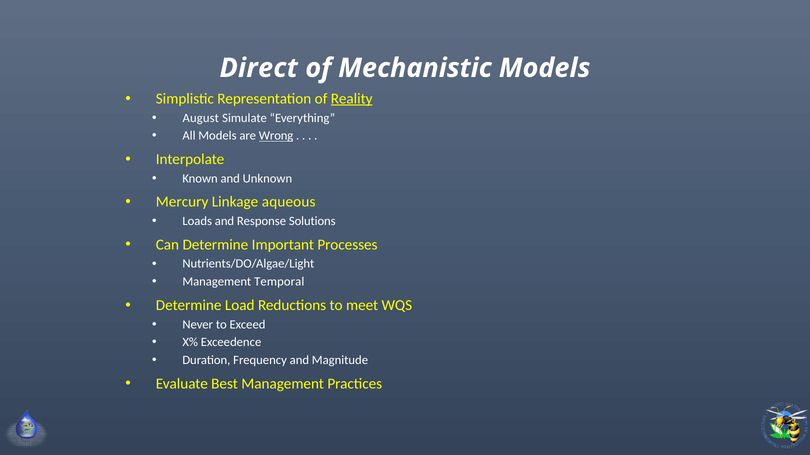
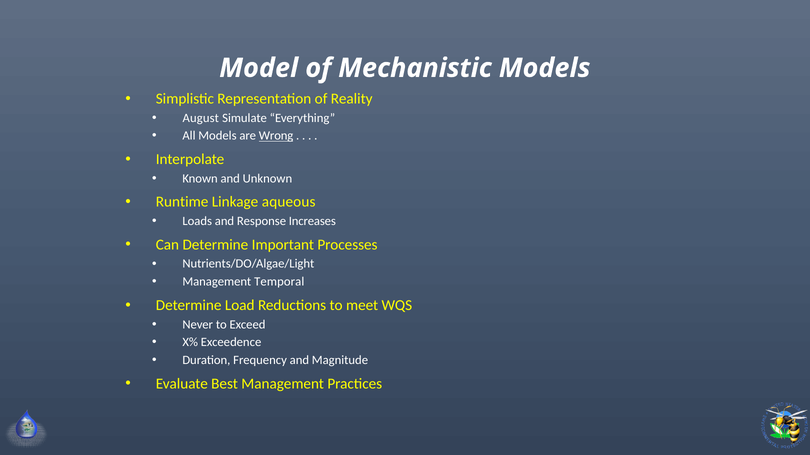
Direct: Direct -> Model
Reality underline: present -> none
Mercury: Mercury -> Runtime
Solutions: Solutions -> Increases
